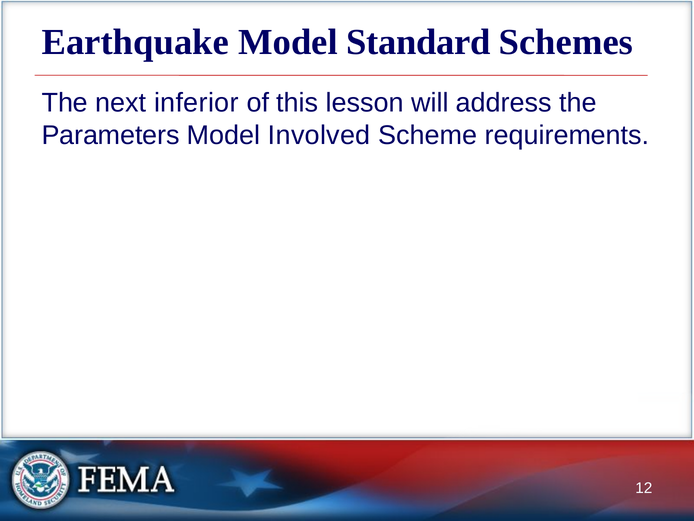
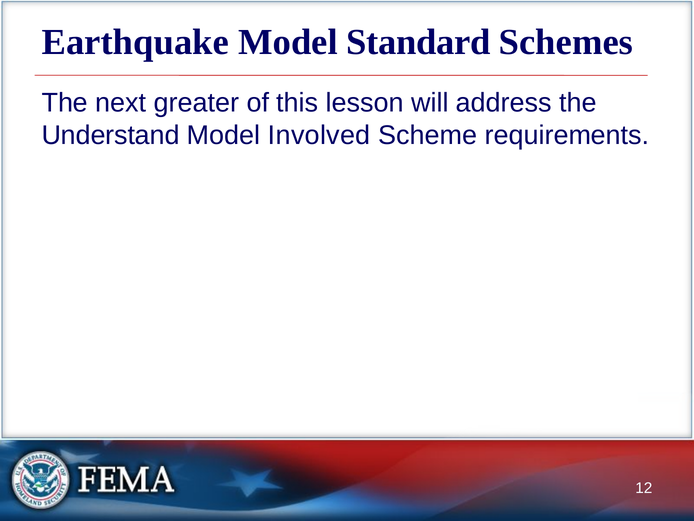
inferior: inferior -> greater
Parameters: Parameters -> Understand
